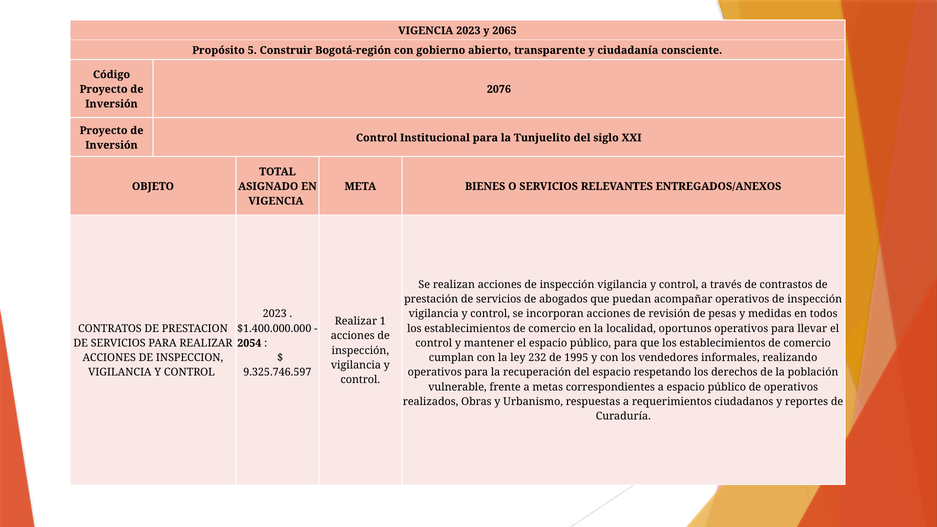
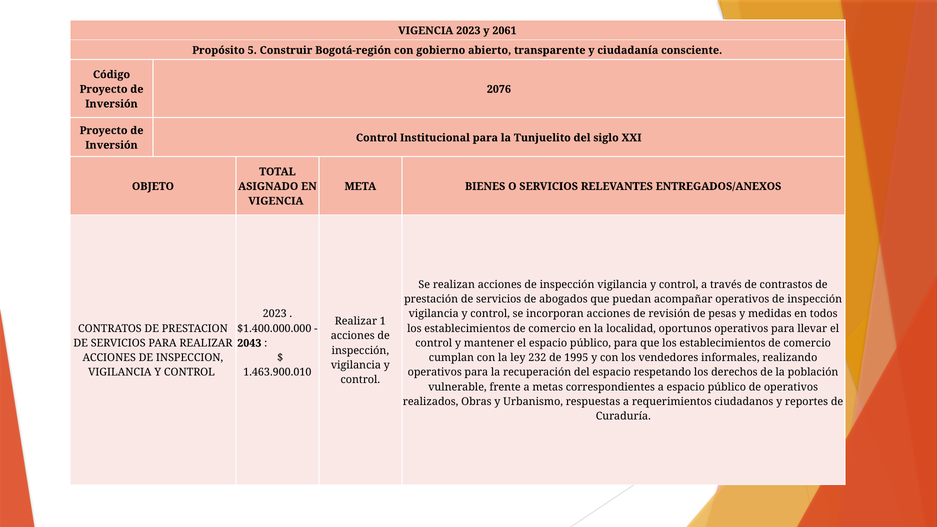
2065: 2065 -> 2061
2054: 2054 -> 2043
9.325.746.597: 9.325.746.597 -> 1.463.900.010
